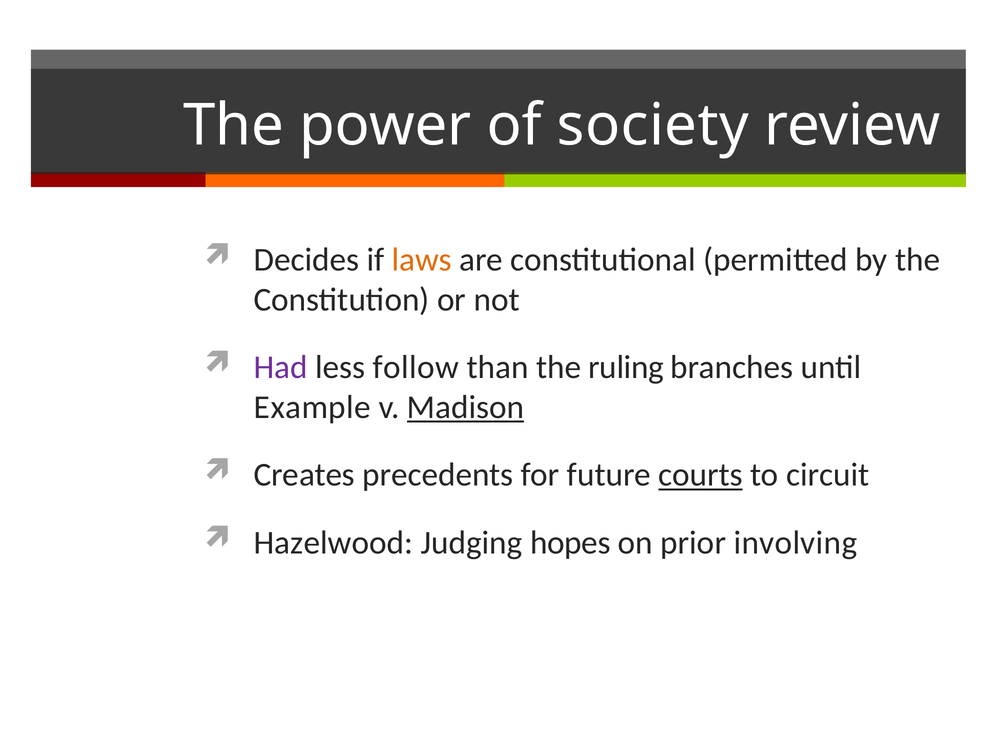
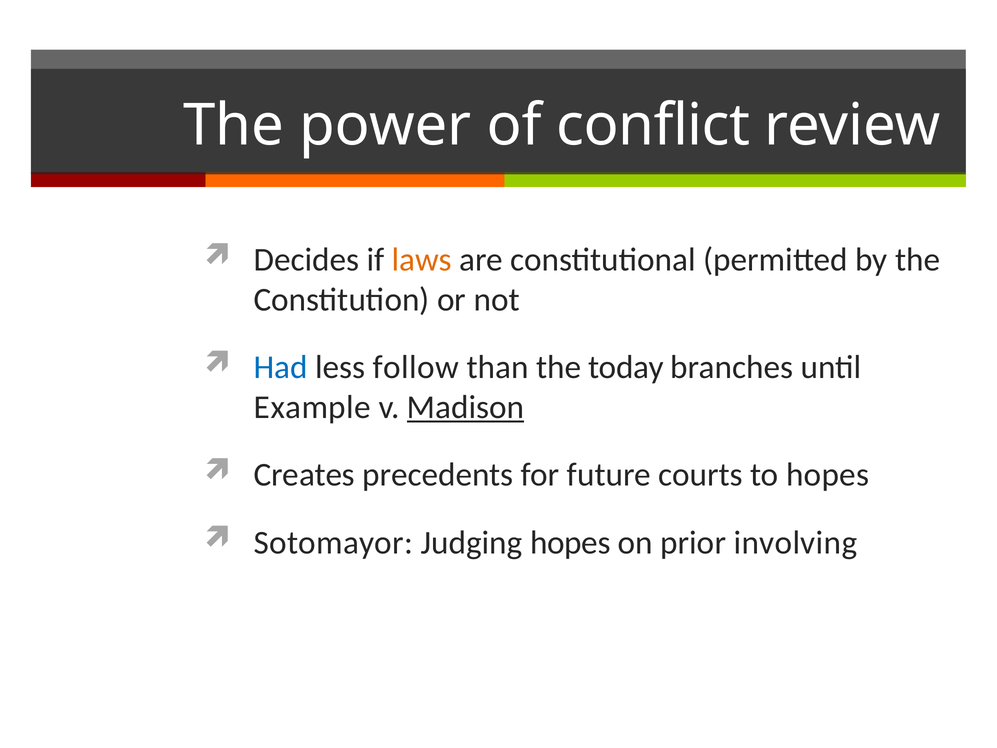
society: society -> conflict
Had colour: purple -> blue
ruling: ruling -> today
courts underline: present -> none
to circuit: circuit -> hopes
Hazelwood: Hazelwood -> Sotomayor
